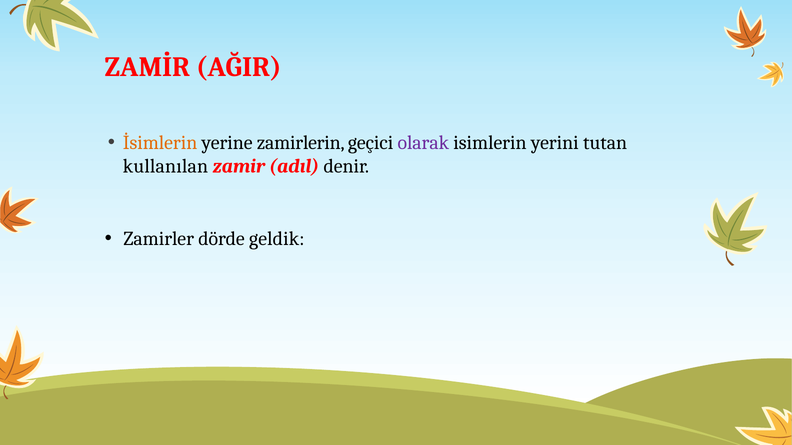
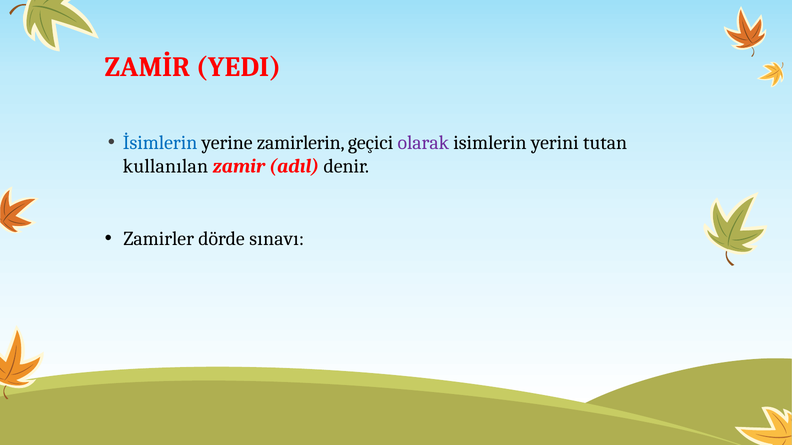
AĞIR: AĞIR -> YEDI
İsimlerin colour: orange -> blue
geldik: geldik -> sınavı
